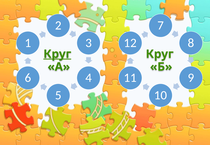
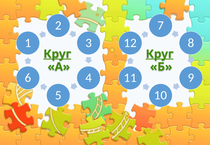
Круг at (160, 54) underline: none -> present
